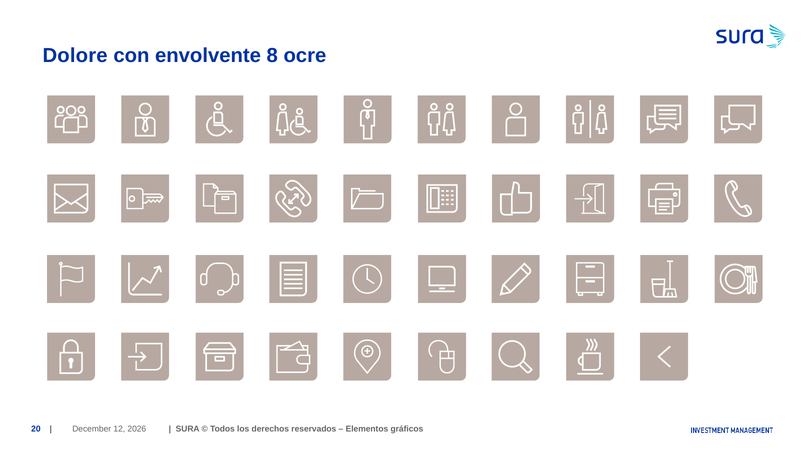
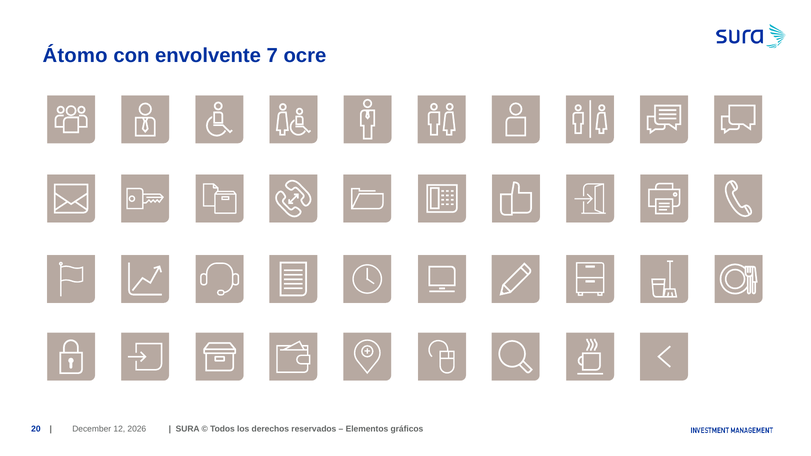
Dolore: Dolore -> Átomo
8: 8 -> 7
